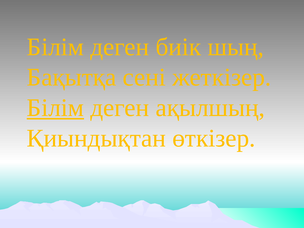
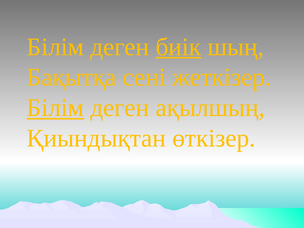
биік underline: none -> present
